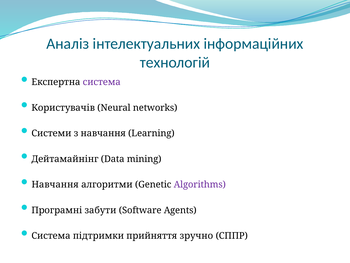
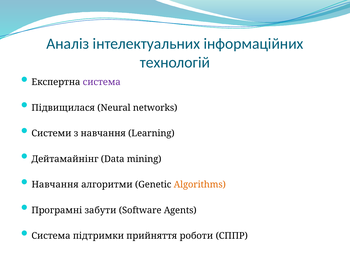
Користувачів: Користувачів -> Підвищилася
Algorithms colour: purple -> orange
зручно: зручно -> роботи
